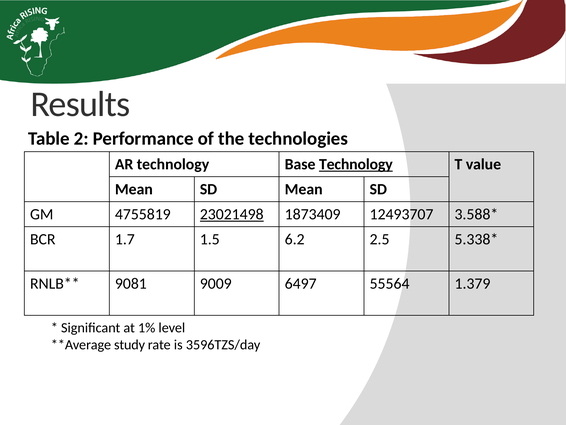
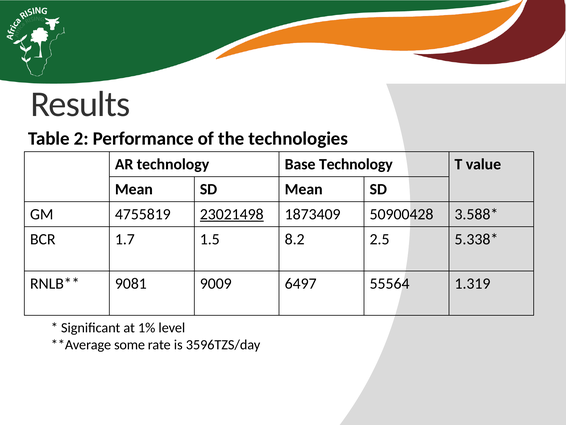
Technology at (356, 164) underline: present -> none
12493707: 12493707 -> 50900428
6.2: 6.2 -> 8.2
1.379: 1.379 -> 1.319
study: study -> some
